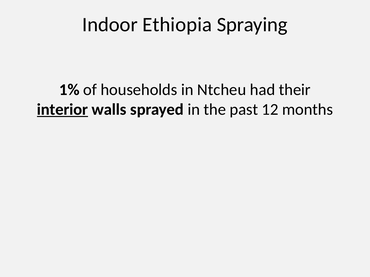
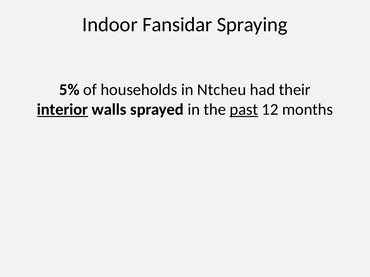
Ethiopia: Ethiopia -> Fansidar
1%: 1% -> 5%
past underline: none -> present
